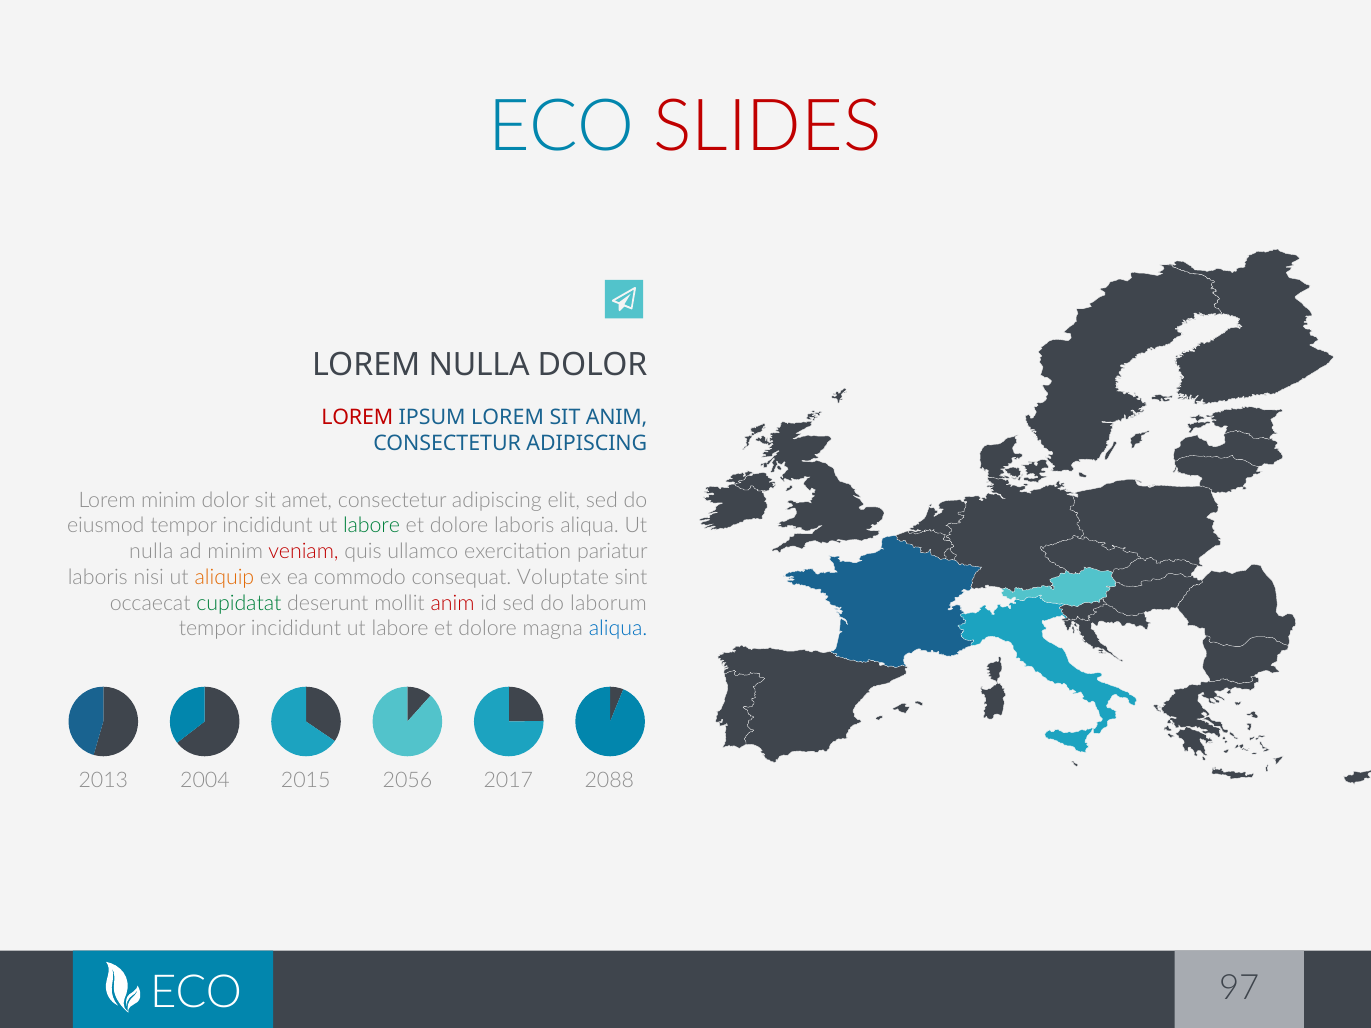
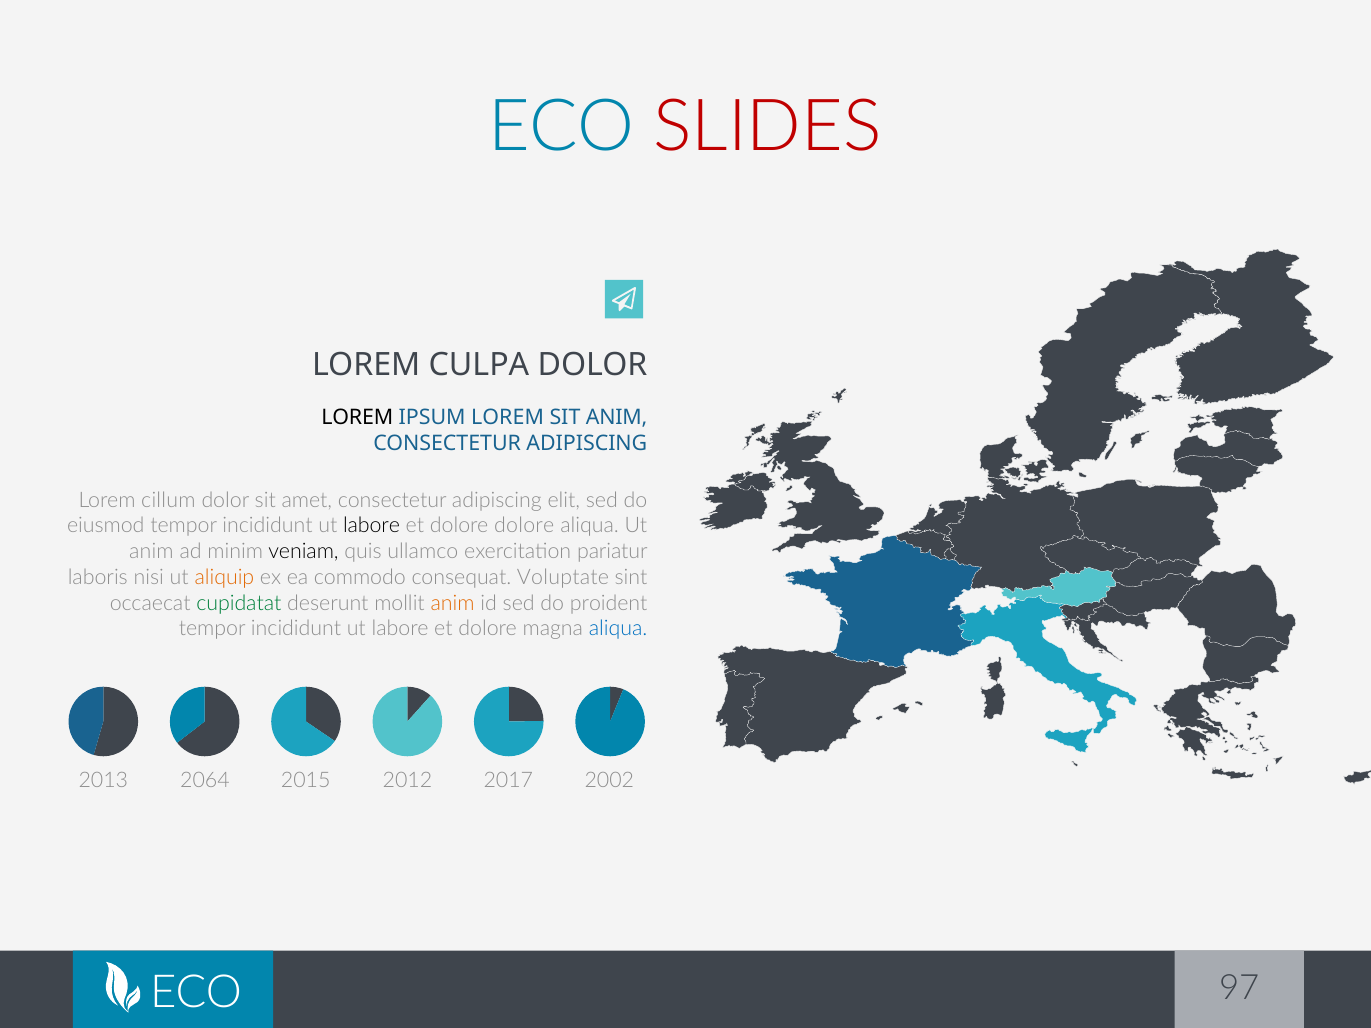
LOREM NULLA: NULLA -> CULPA
LOREM at (357, 418) colour: red -> black
Lorem minim: minim -> cillum
labore at (372, 526) colour: green -> black
dolore laboris: laboris -> dolore
nulla at (151, 552): nulla -> anim
veniam colour: red -> black
anim at (453, 603) colour: red -> orange
laborum: laborum -> proident
2004: 2004 -> 2064
2056: 2056 -> 2012
2088: 2088 -> 2002
